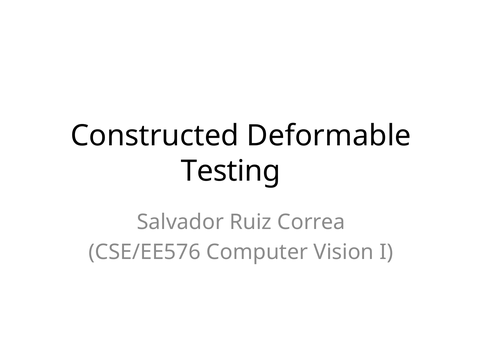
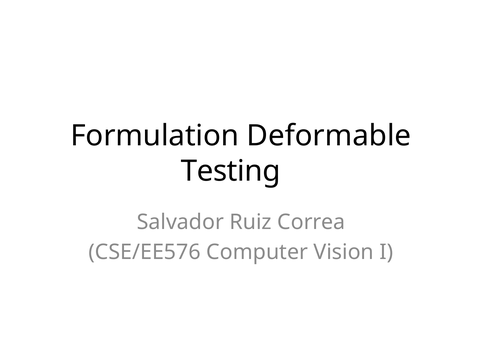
Constructed: Constructed -> Formulation
